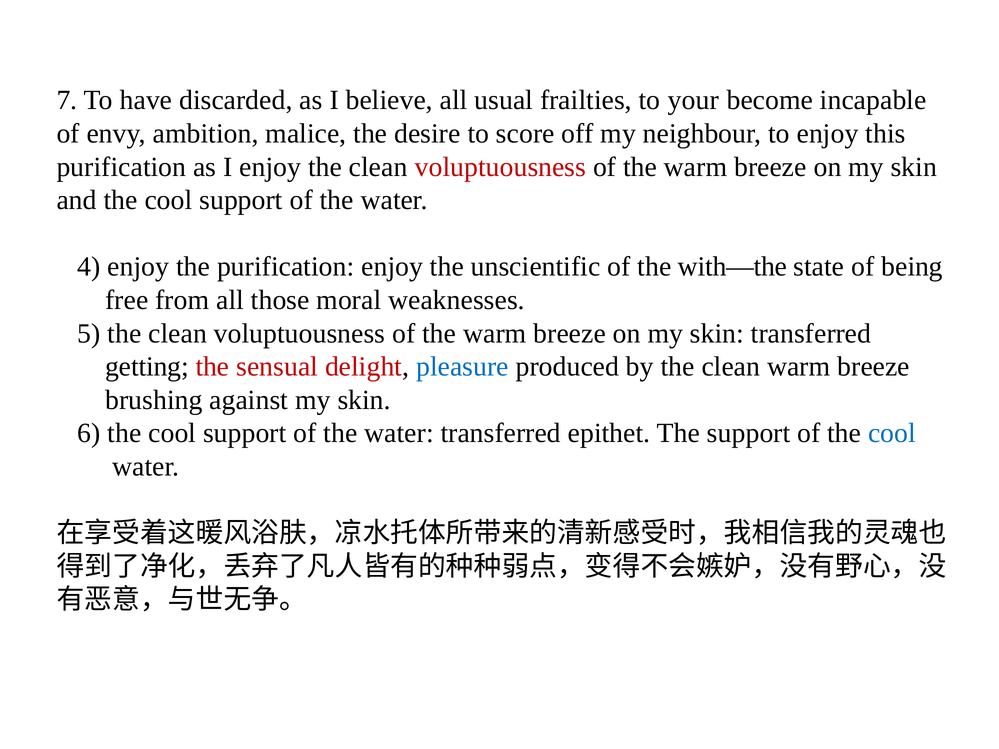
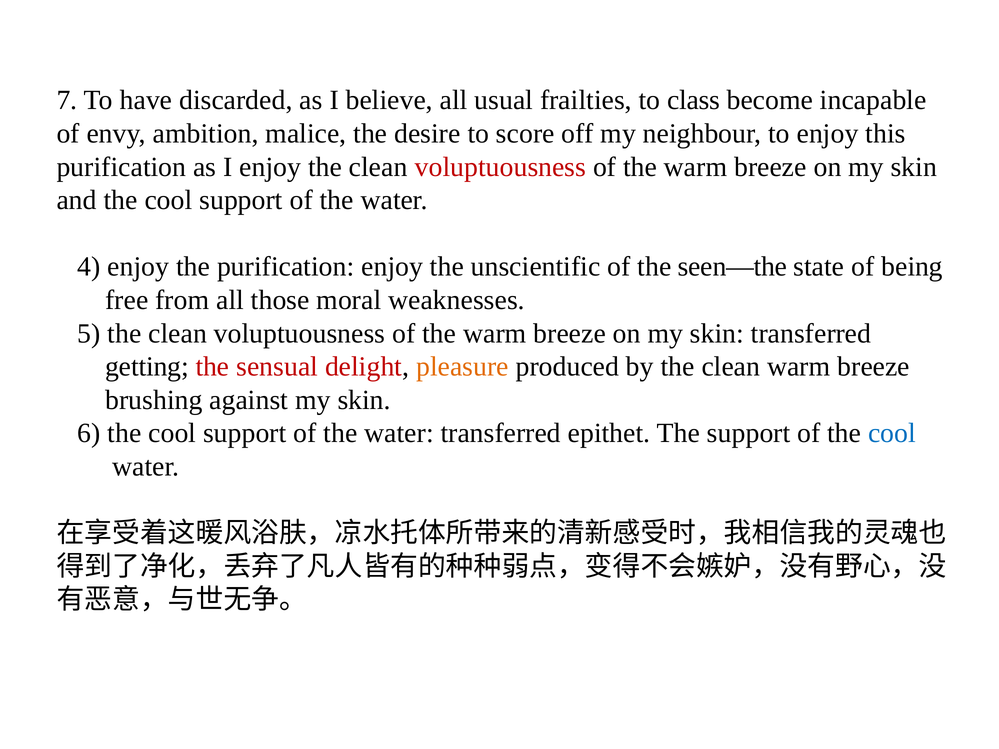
your: your -> class
with—the: with—the -> seen—the
pleasure colour: blue -> orange
